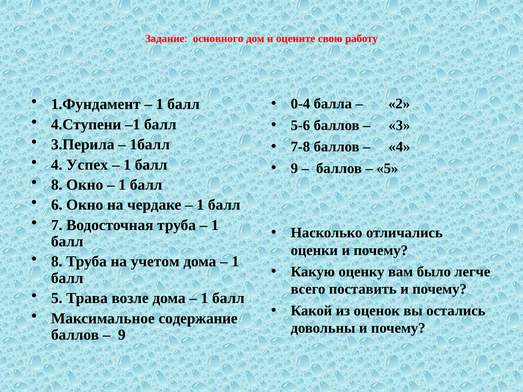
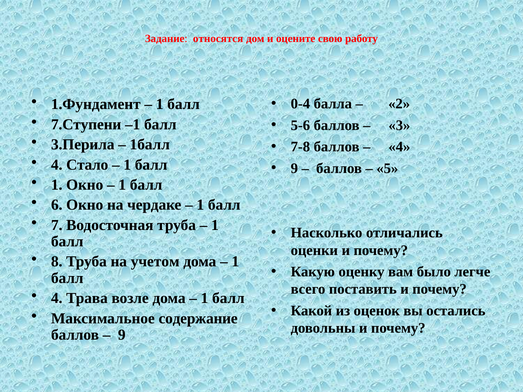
основного: основного -> относятся
4.Ступени: 4.Ступени -> 7.Ступени
Успех: Успех -> Стало
8 at (57, 185): 8 -> 1
5 at (57, 298): 5 -> 4
